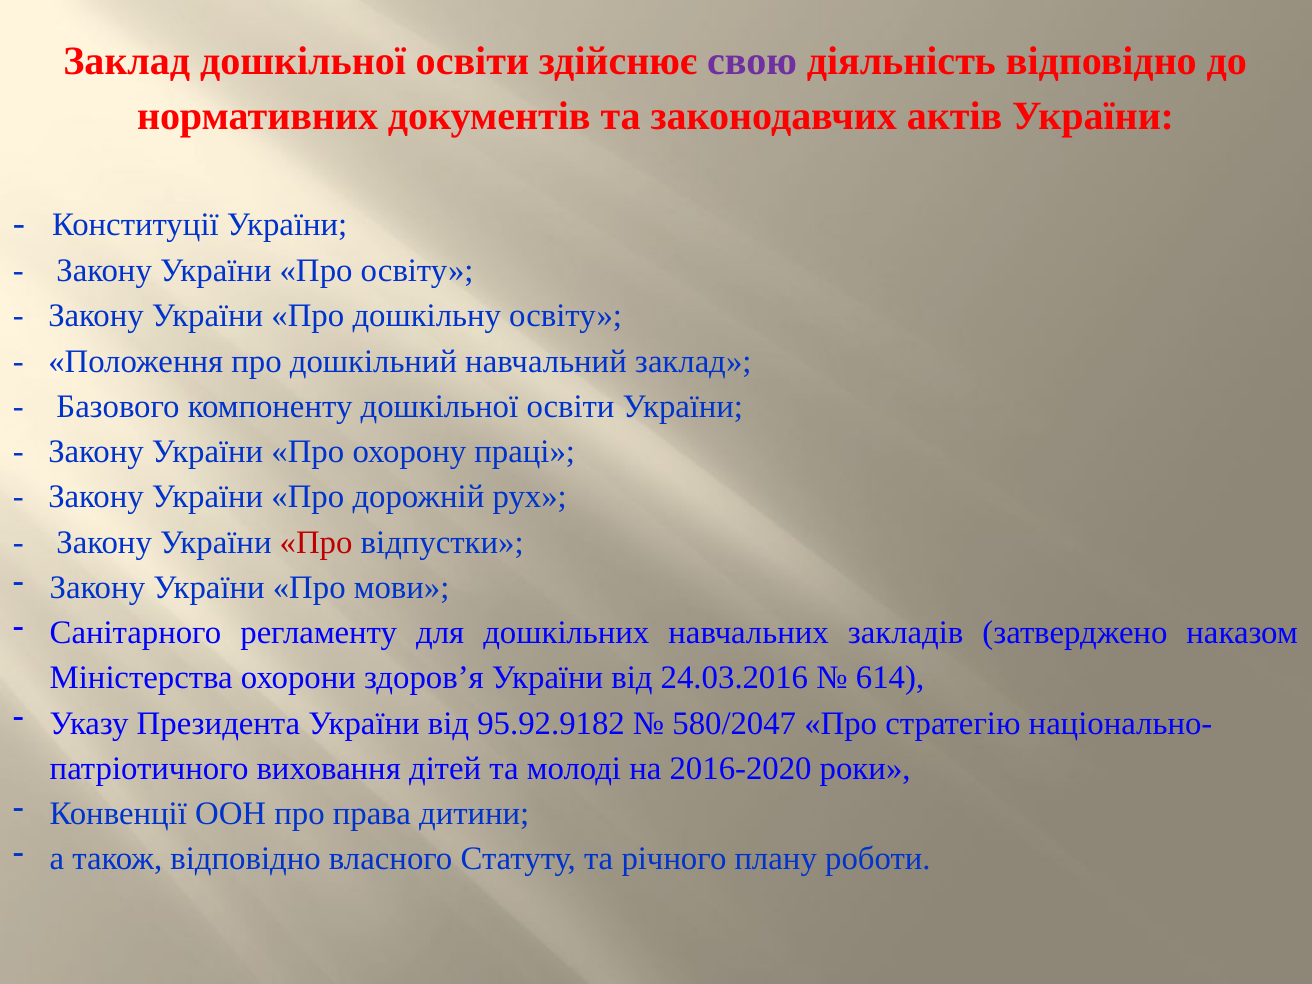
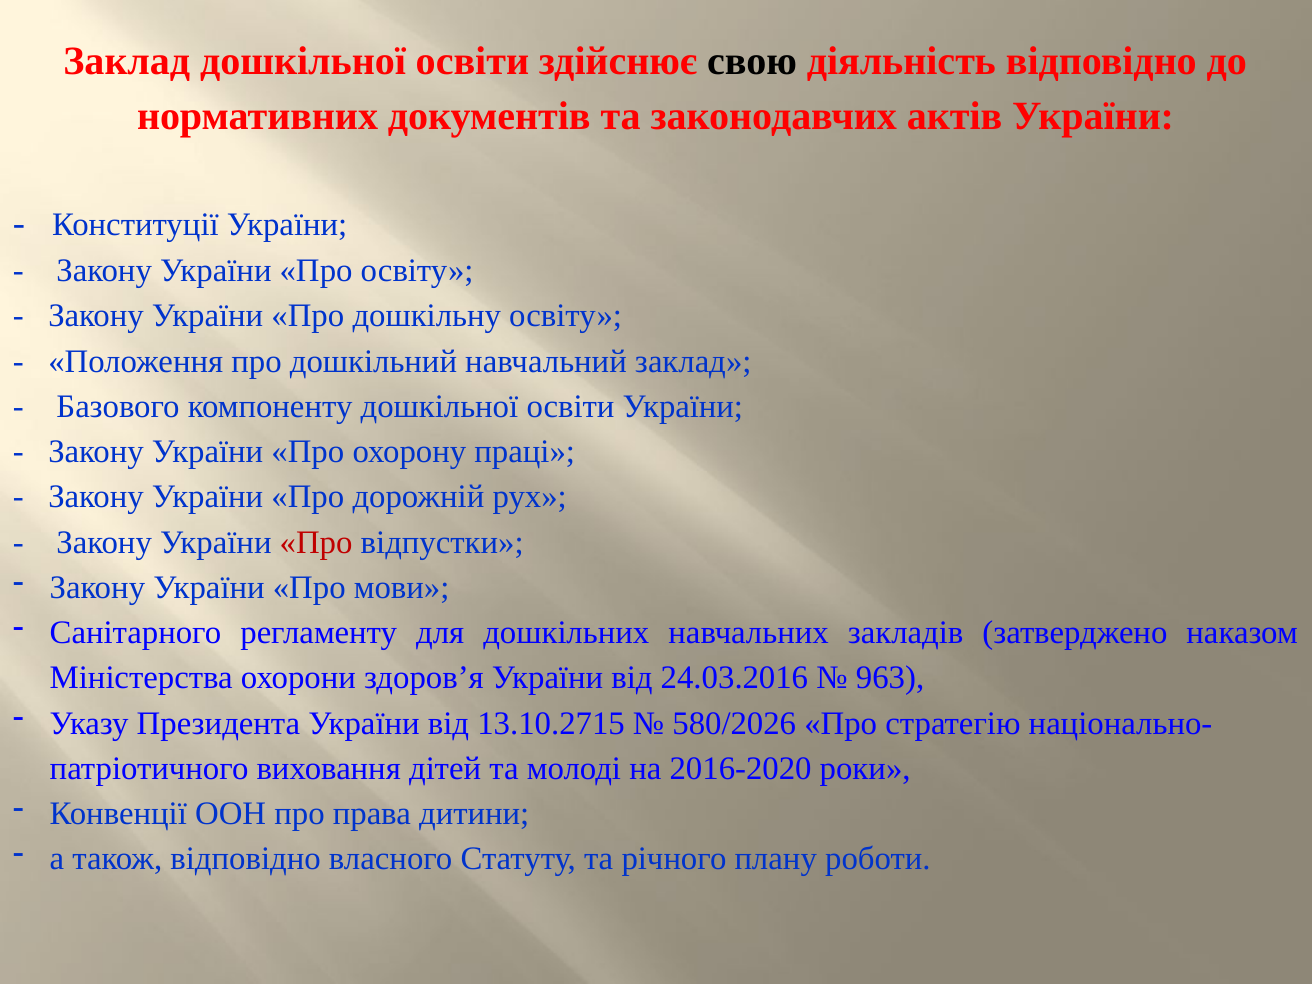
свою colour: purple -> black
614: 614 -> 963
95.92.9182: 95.92.9182 -> 13.10.2715
580/2047: 580/2047 -> 580/2026
